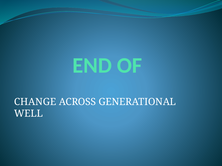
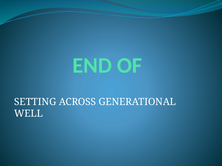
CHANGE: CHANGE -> SETTING
